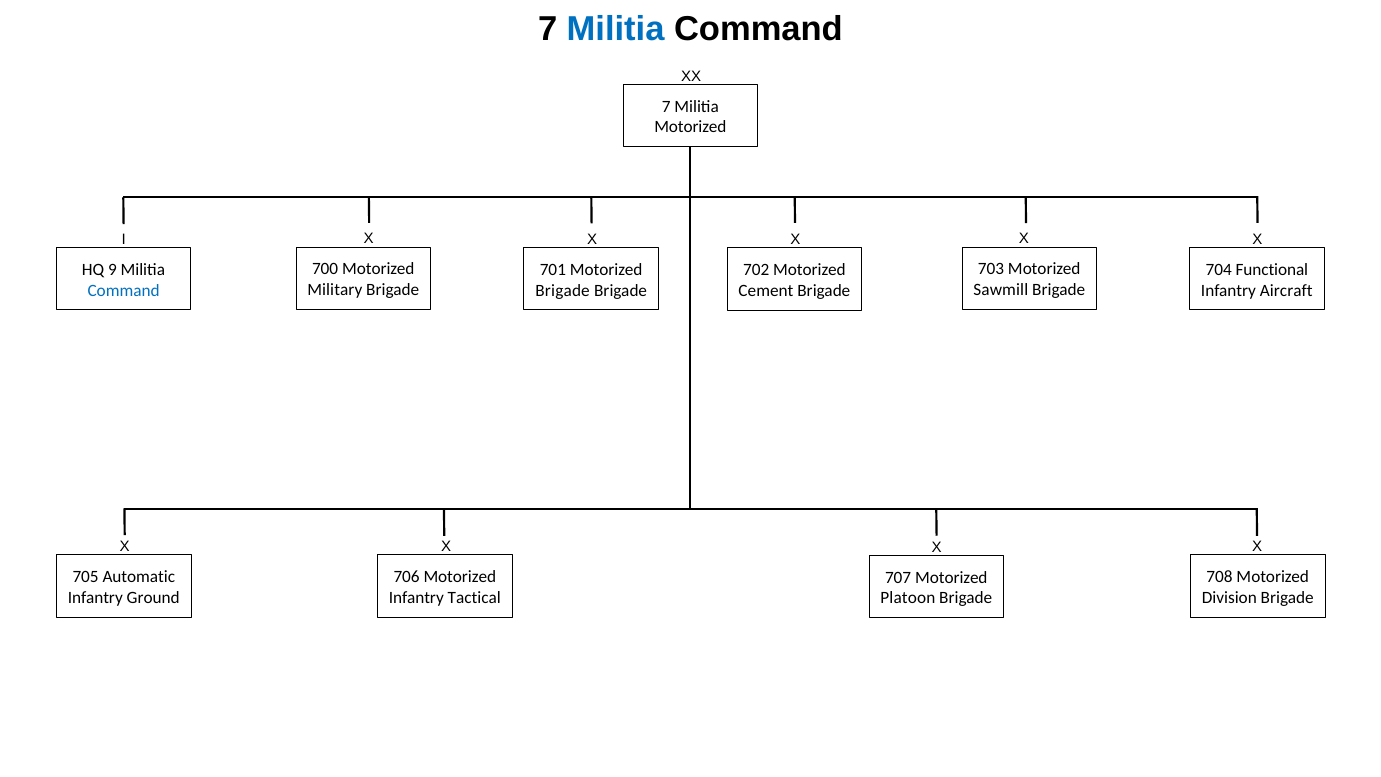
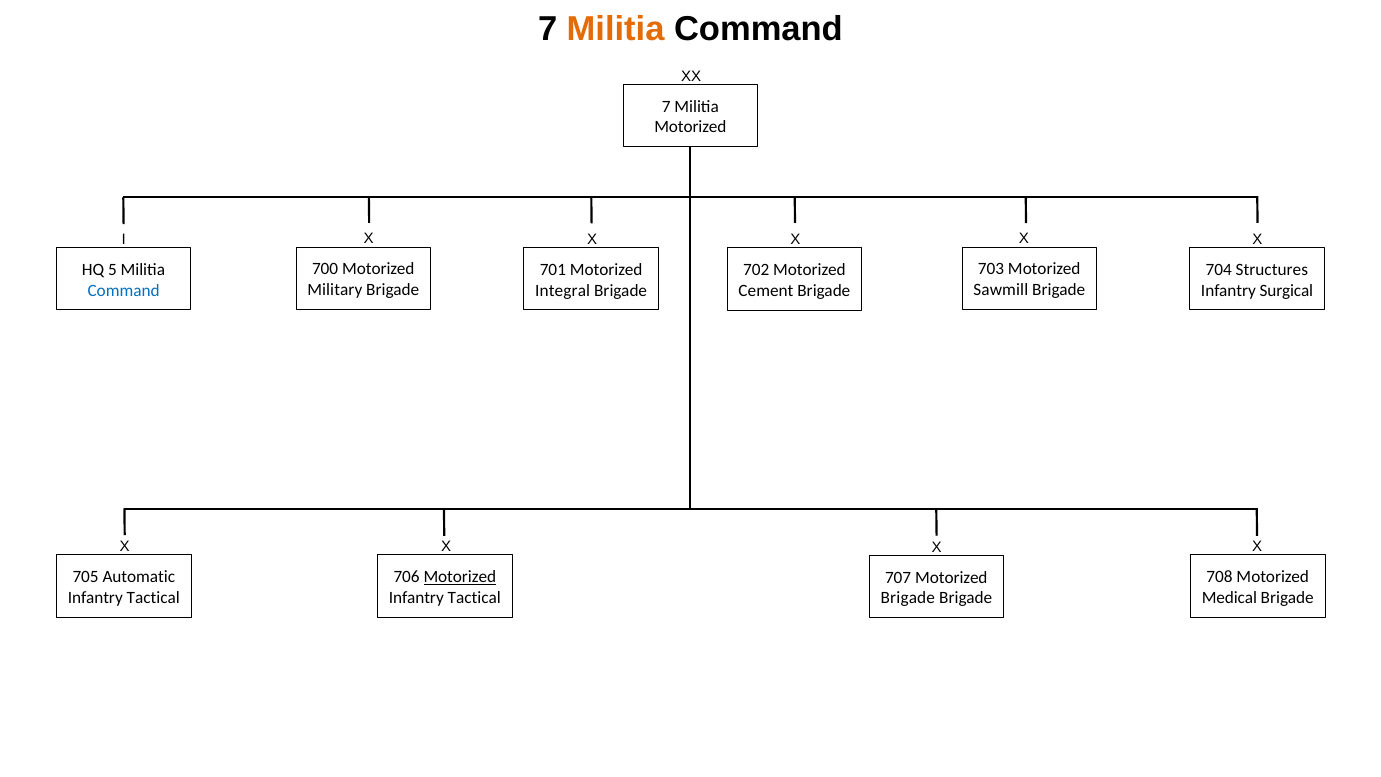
Militia at (616, 29) colour: blue -> orange
9: 9 -> 5
Functional: Functional -> Structures
Brigade at (563, 290): Brigade -> Integral
Aircraft: Aircraft -> Surgical
Motorized at (460, 577) underline: none -> present
Ground at (153, 597): Ground -> Tactical
Division: Division -> Medical
Platoon at (908, 598): Platoon -> Brigade
